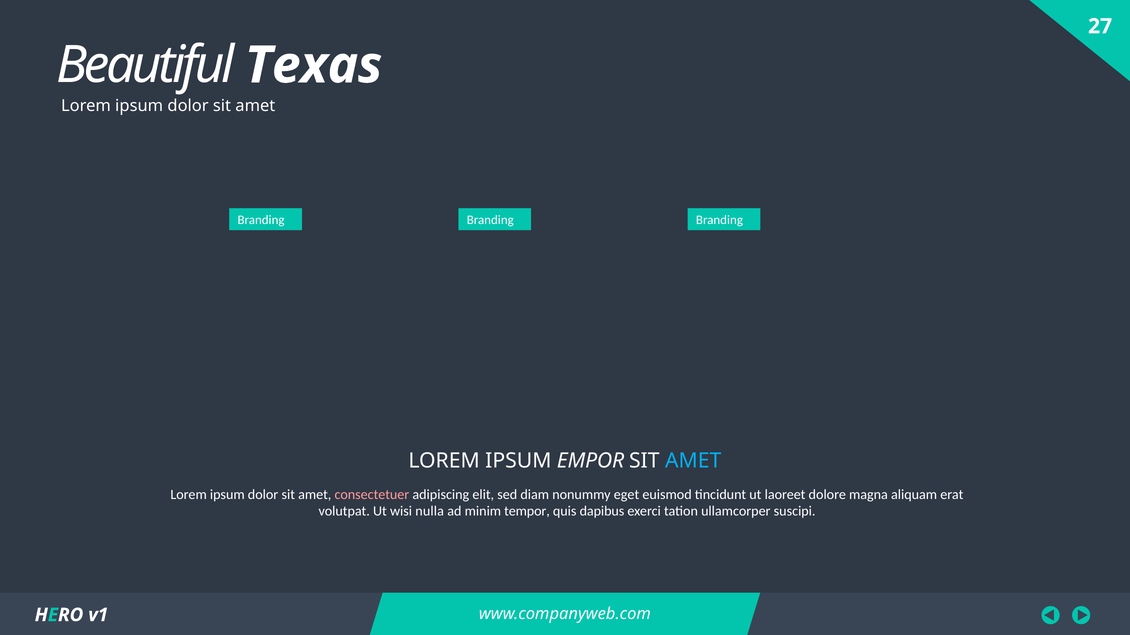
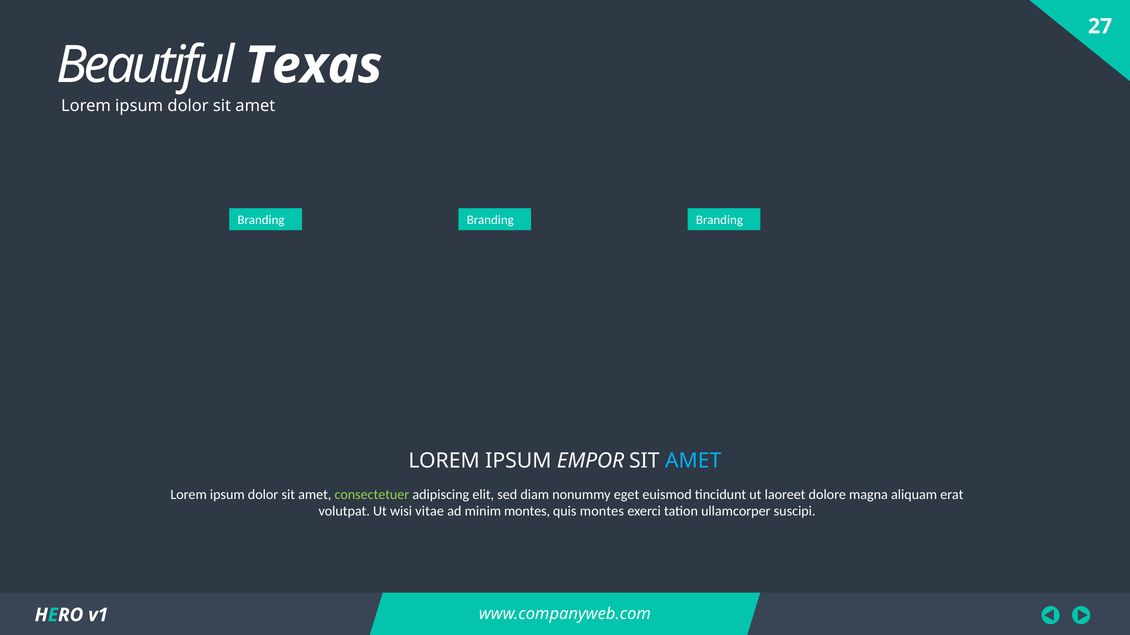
consectetuer colour: pink -> light green
nulla: nulla -> vitae
minim tempor: tempor -> montes
quis dapibus: dapibus -> montes
